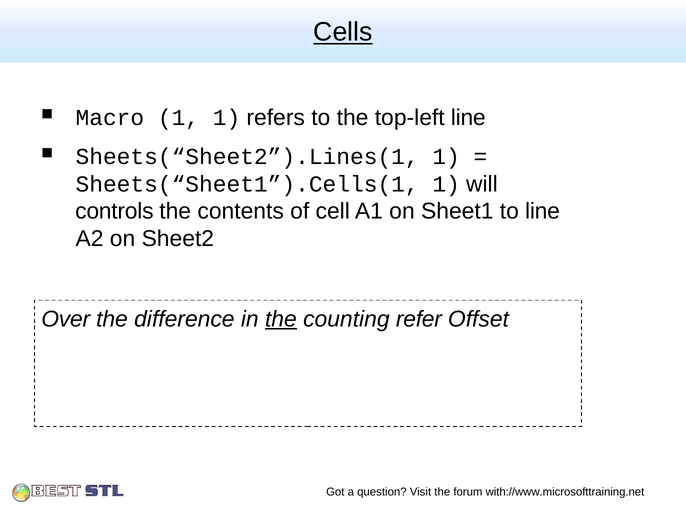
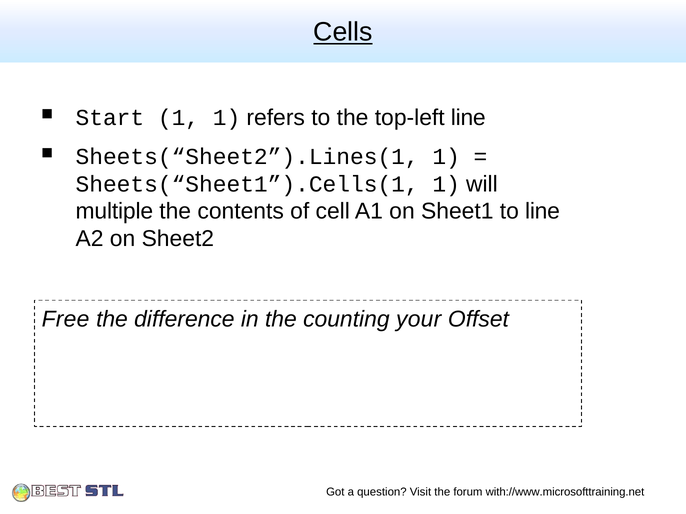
Macro: Macro -> Start
controls: controls -> multiple
Over: Over -> Free
the at (281, 319) underline: present -> none
refer: refer -> your
